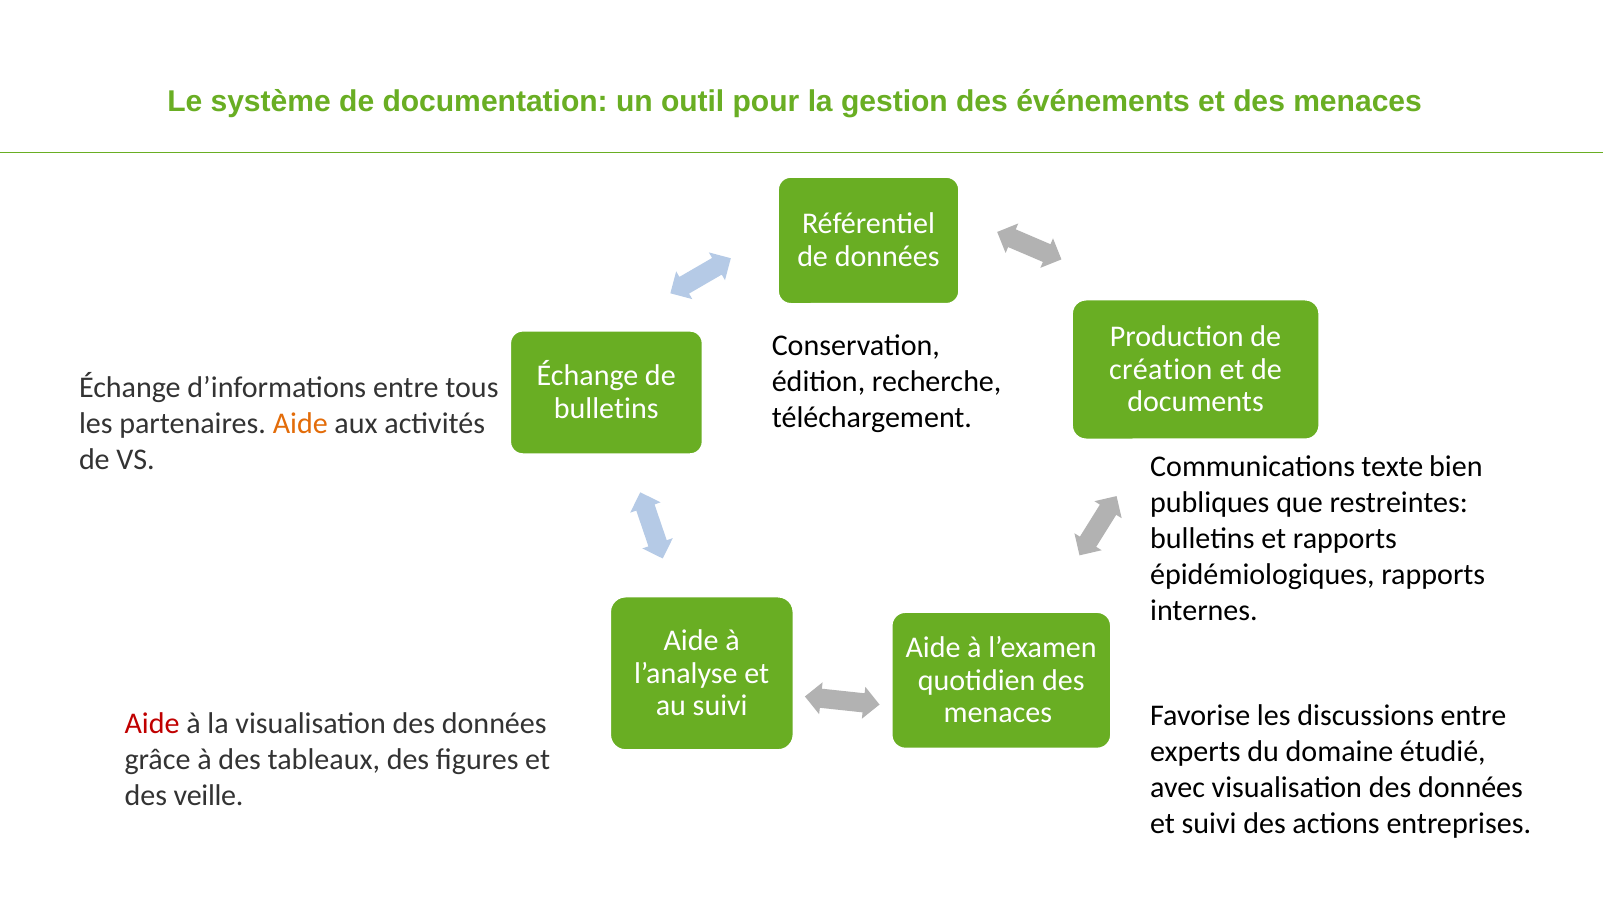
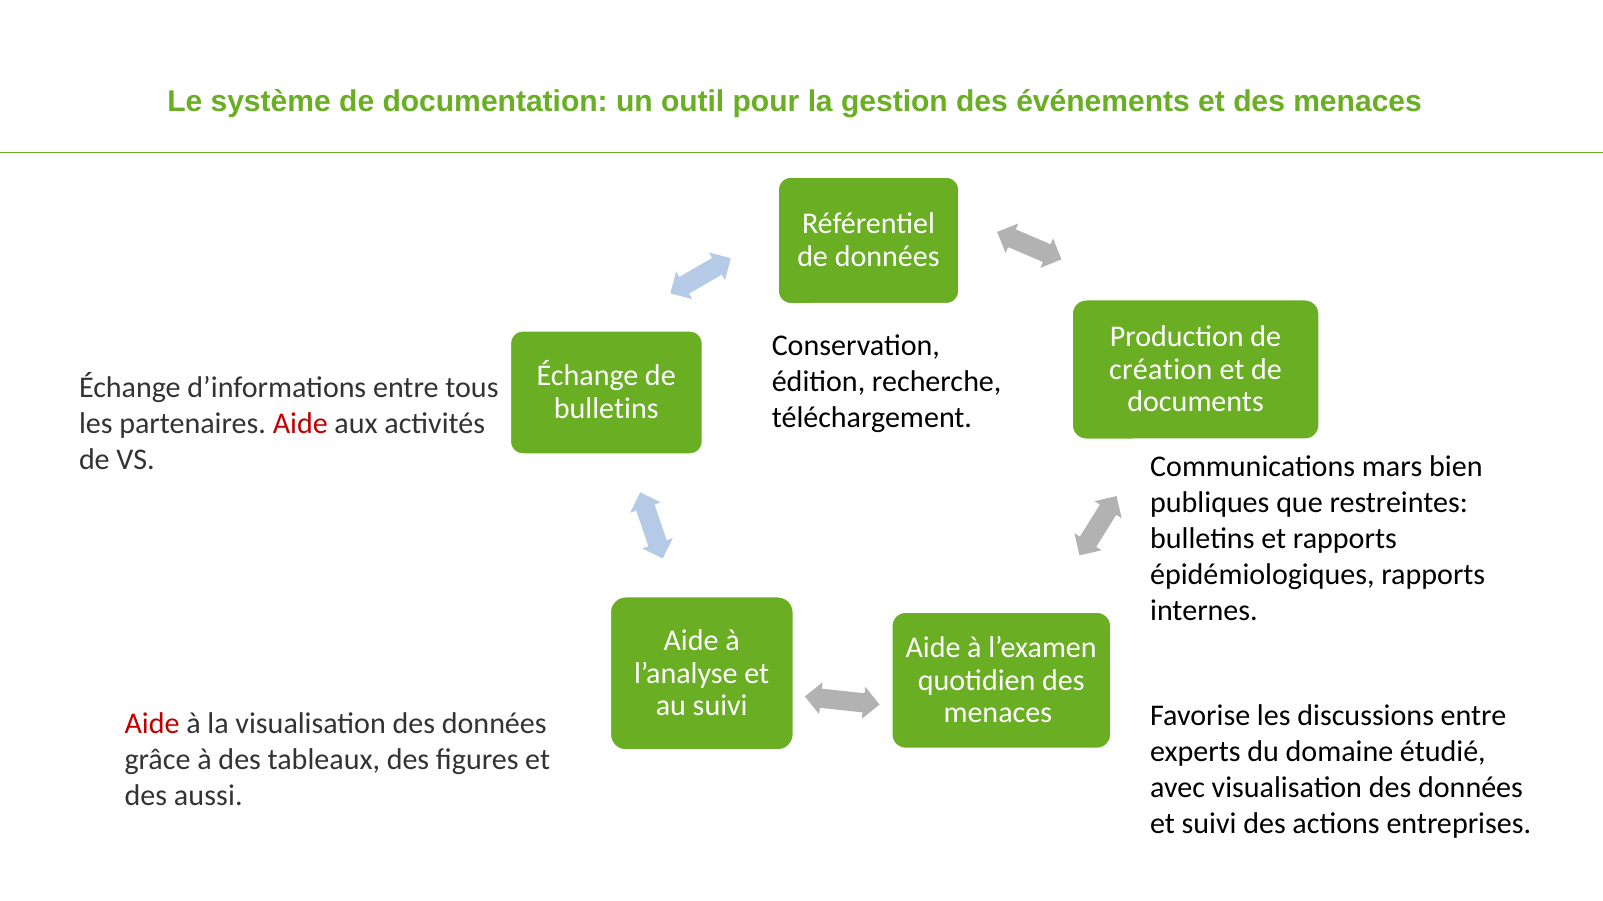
Aide at (300, 424) colour: orange -> red
texte: texte -> mars
veille: veille -> aussi
